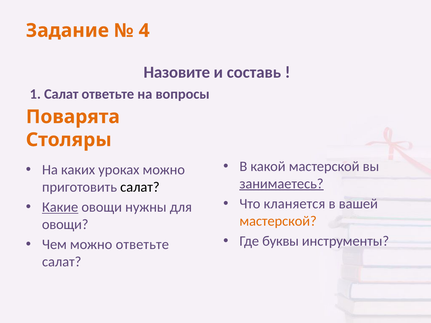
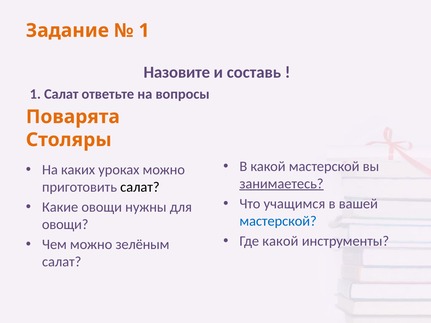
4 at (144, 31): 4 -> 1
кланяется: кланяется -> учащимся
Какие underline: present -> none
мастерской at (278, 221) colour: orange -> blue
Где буквы: буквы -> какой
можно ответьте: ответьте -> зелёным
